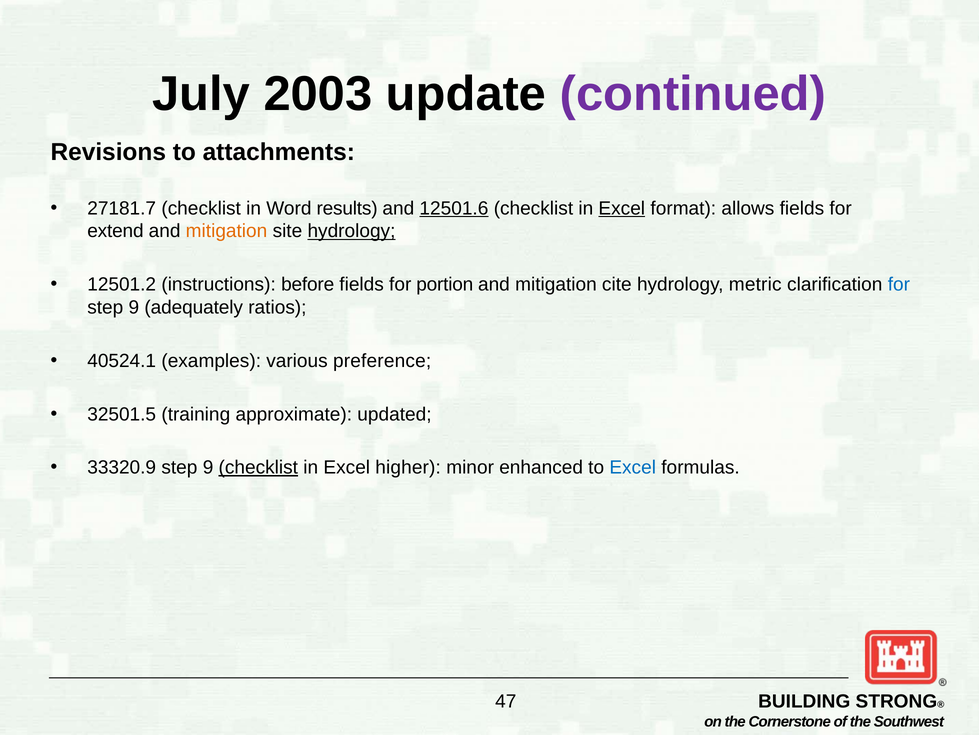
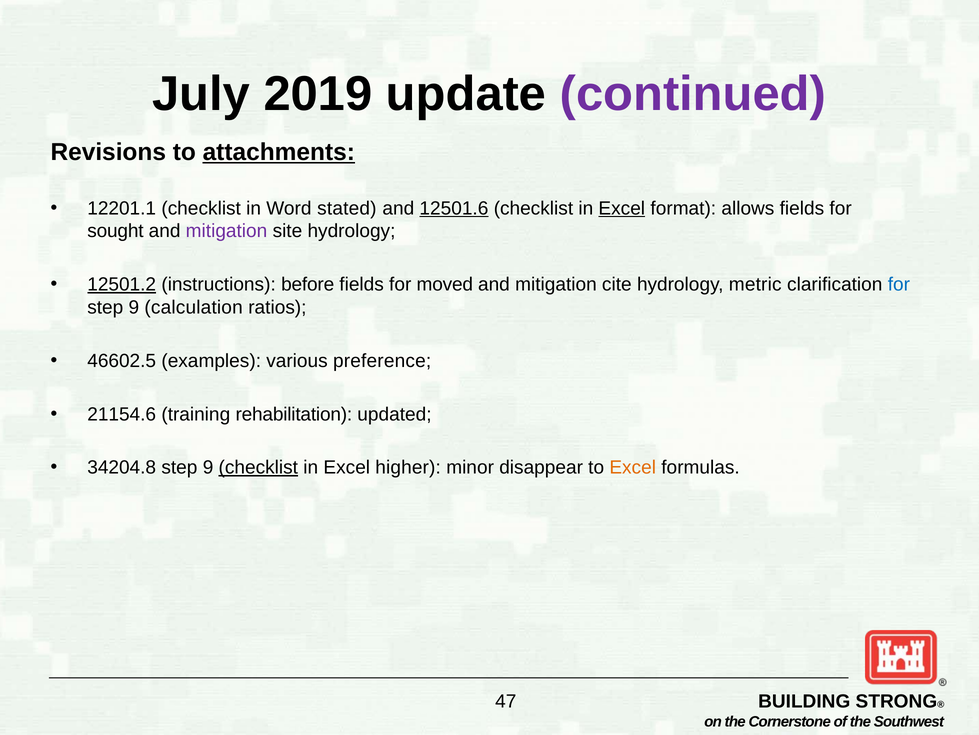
2003: 2003 -> 2019
attachments underline: none -> present
27181.7: 27181.7 -> 12201.1
results: results -> stated
extend: extend -> sought
mitigation at (227, 231) colour: orange -> purple
hydrology at (351, 231) underline: present -> none
12501.2 underline: none -> present
portion: portion -> moved
adequately: adequately -> calculation
40524.1: 40524.1 -> 46602.5
32501.5: 32501.5 -> 21154.6
approximate: approximate -> rehabilitation
33320.9: 33320.9 -> 34204.8
enhanced: enhanced -> disappear
Excel at (633, 467) colour: blue -> orange
